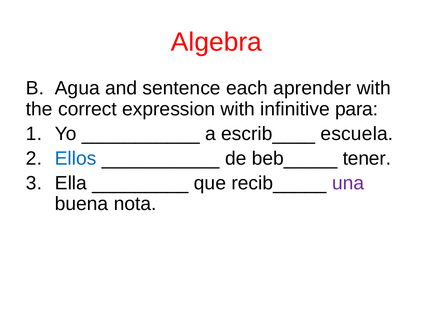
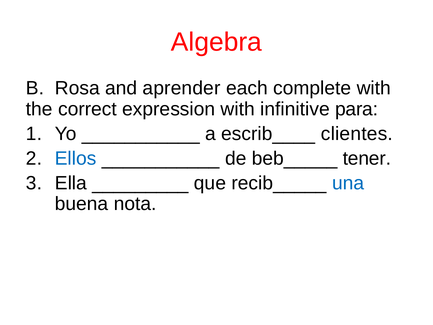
Agua: Agua -> Rosa
sentence: sentence -> aprender
aprender: aprender -> complete
escuela: escuela -> clientes
una colour: purple -> blue
